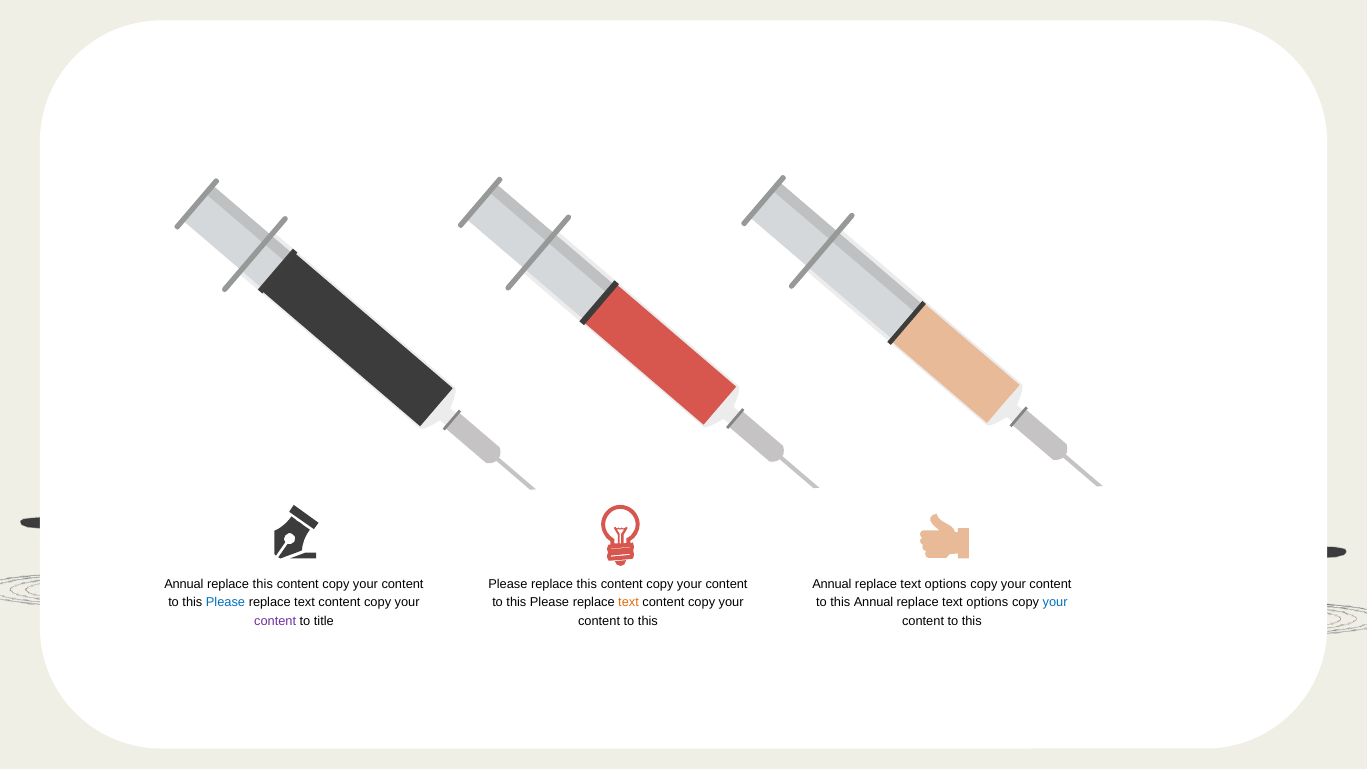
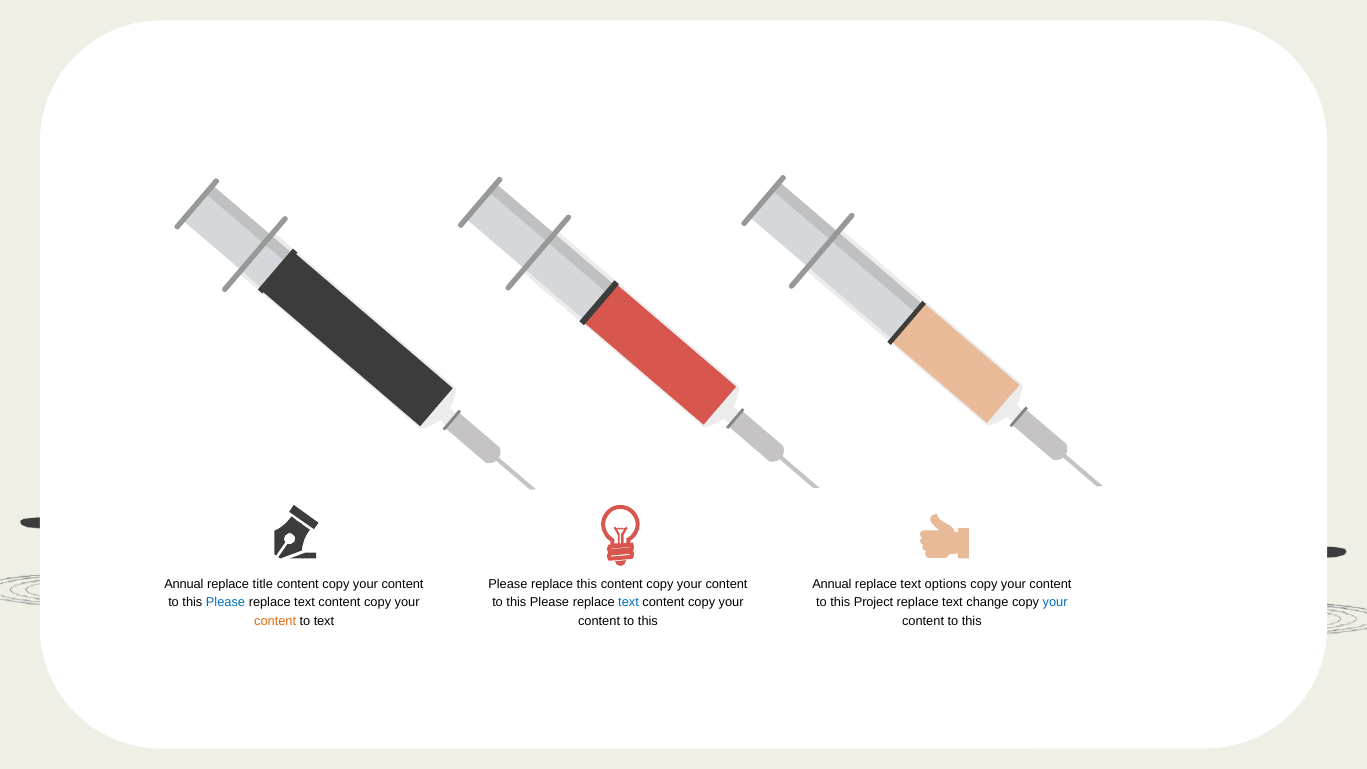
this at (263, 584): this -> title
text at (629, 602) colour: orange -> blue
Annual at (873, 602): Annual -> Project
options at (987, 602): options -> change
content at (275, 621) colour: purple -> orange
to title: title -> text
